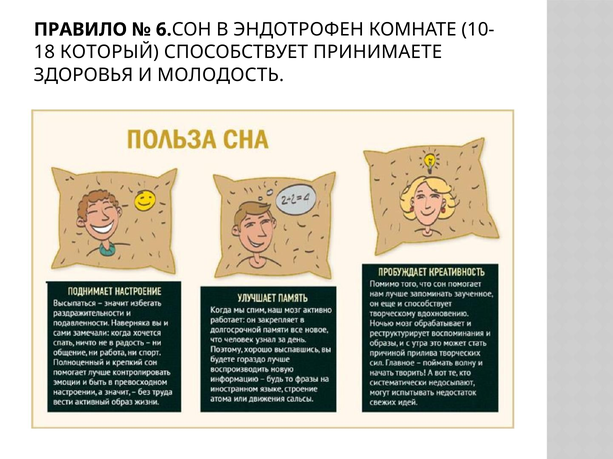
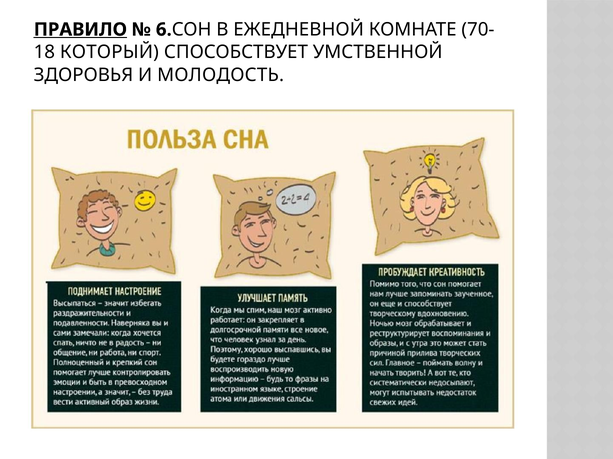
ПРАВИЛО underline: none -> present
ЭНДОТРОФЕН: ЭНДОТРОФЕН -> ЕЖЕДНЕВНОЙ
10-: 10- -> 70-
ПРИНИМАЕТЕ: ПРИНИМАЕТЕ -> УМСТВЕННОЙ
